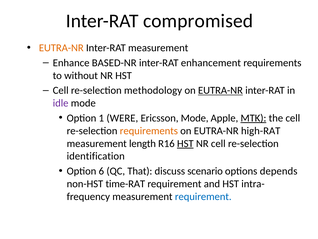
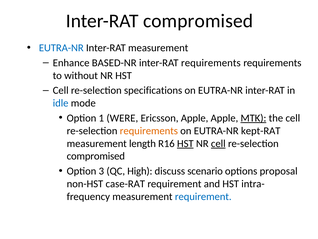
EUTRA-NR at (61, 48) colour: orange -> blue
inter-RAT enhancement: enhancement -> requirements
methodology: methodology -> specifications
EUTRA-NR at (220, 90) underline: present -> none
idle colour: purple -> blue
Ericsson Mode: Mode -> Apple
high-RAT: high-RAT -> kept-RAT
cell at (218, 143) underline: none -> present
identification at (96, 156): identification -> compromised
6: 6 -> 3
That: That -> High
depends: depends -> proposal
time-RAT: time-RAT -> case-RAT
